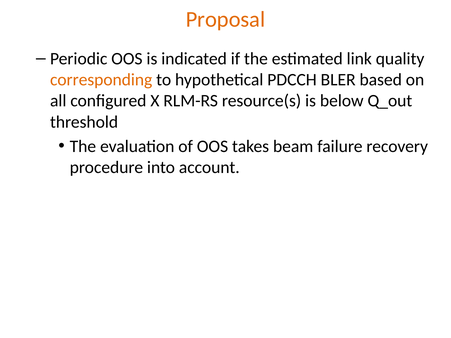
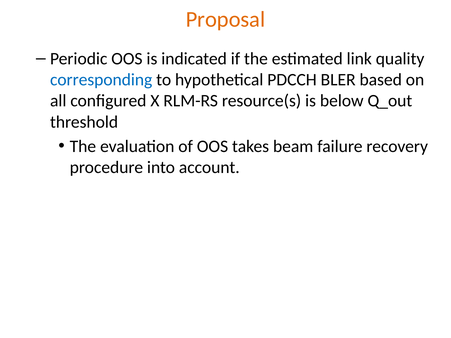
corresponding colour: orange -> blue
